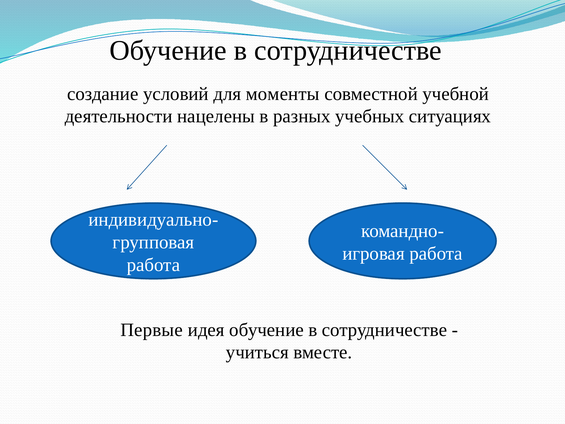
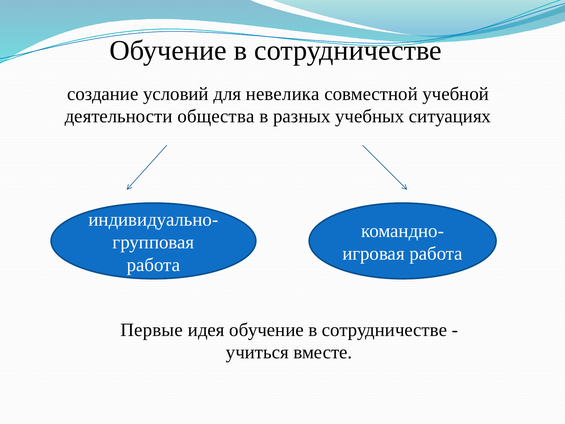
моменты: моменты -> невелика
нацелены: нацелены -> общества
